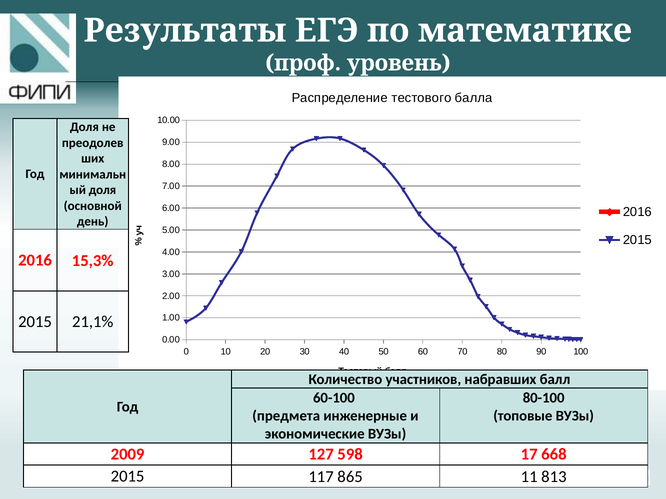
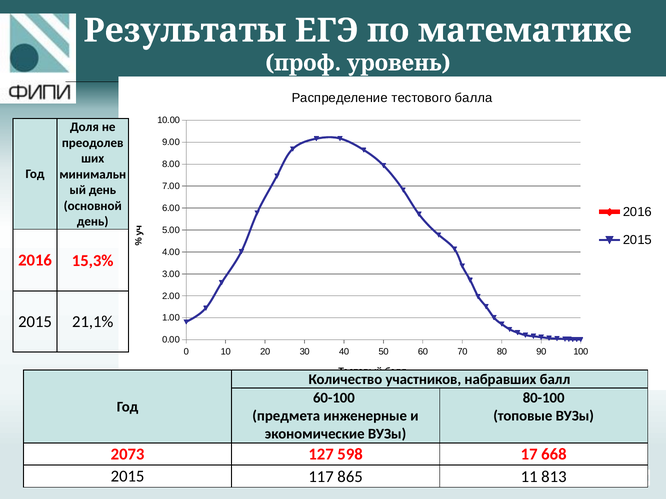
доля at (102, 190): доля -> день
2009: 2009 -> 2073
